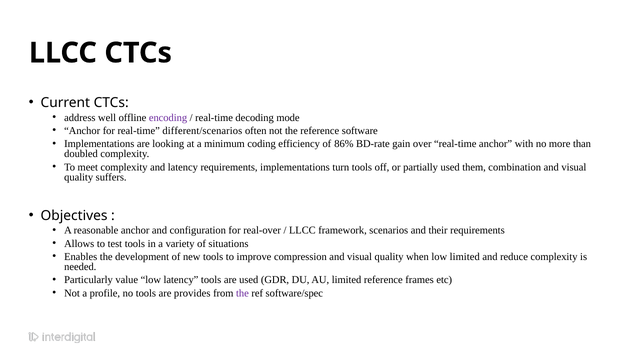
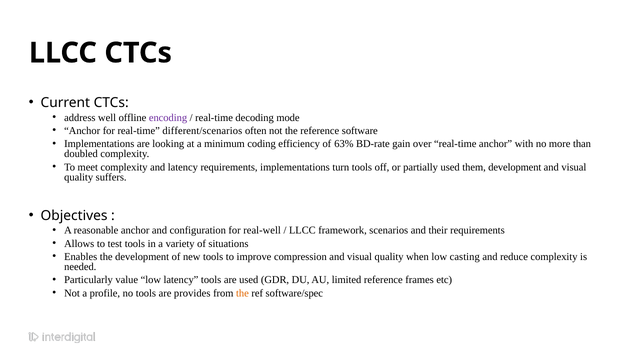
86%: 86% -> 63%
them combination: combination -> development
real-over: real-over -> real-well
low limited: limited -> casting
the at (242, 293) colour: purple -> orange
